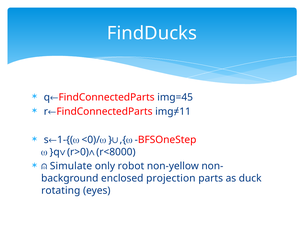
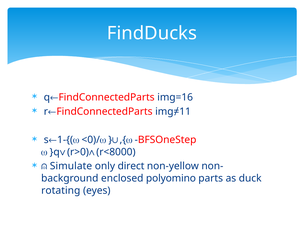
img=45: img=45 -> img=16
robot: robot -> direct
projection: projection -> polyomino
